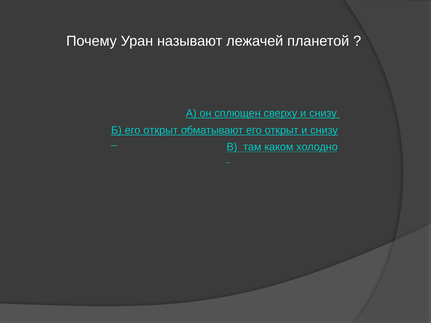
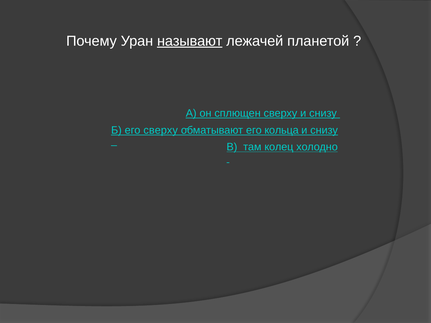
называют underline: none -> present
Б его открыт: открыт -> сверху
обматывают его открыт: открыт -> кольца
каком: каком -> колец
